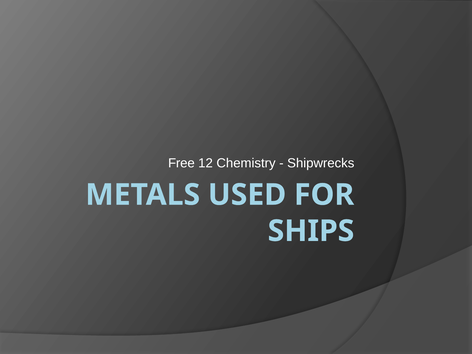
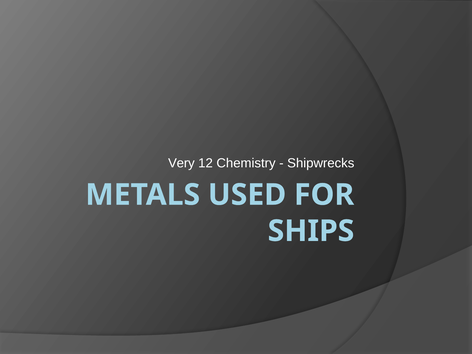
Free: Free -> Very
